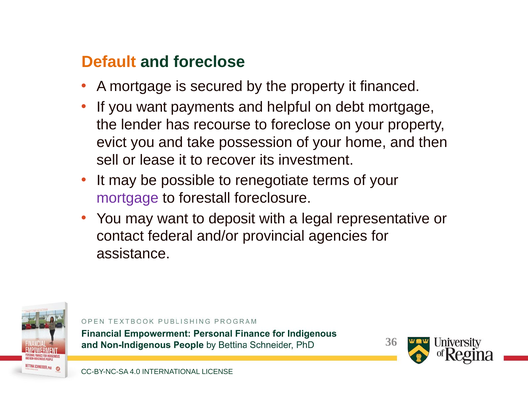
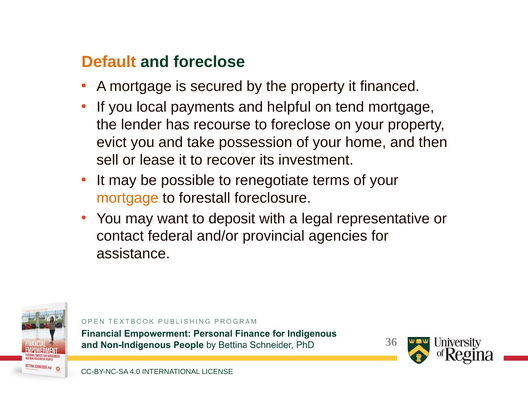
you want: want -> local
debt: debt -> tend
mortgage at (128, 198) colour: purple -> orange
